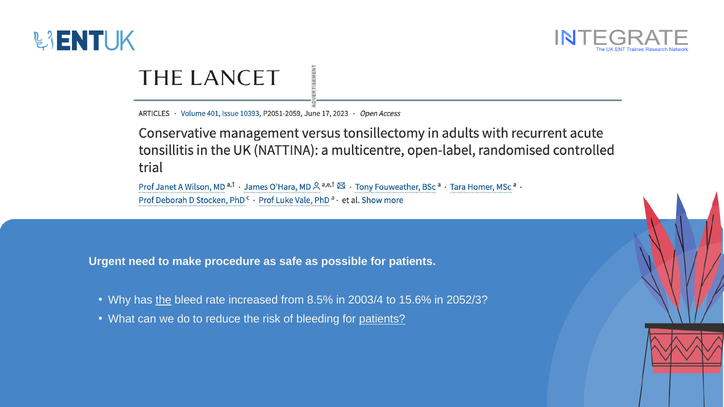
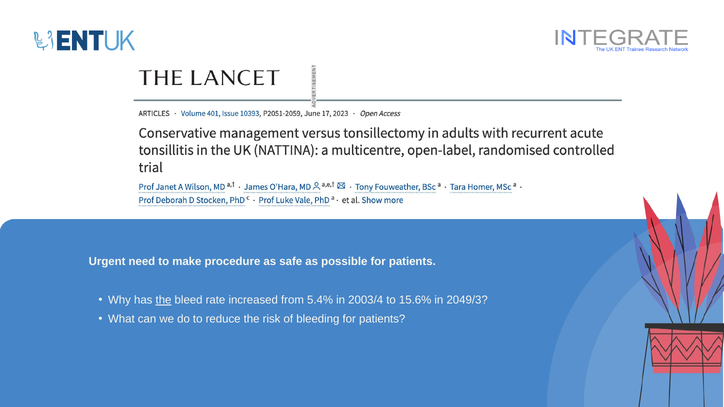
8.5%: 8.5% -> 5.4%
2052/3: 2052/3 -> 2049/3
patients at (382, 319) underline: present -> none
